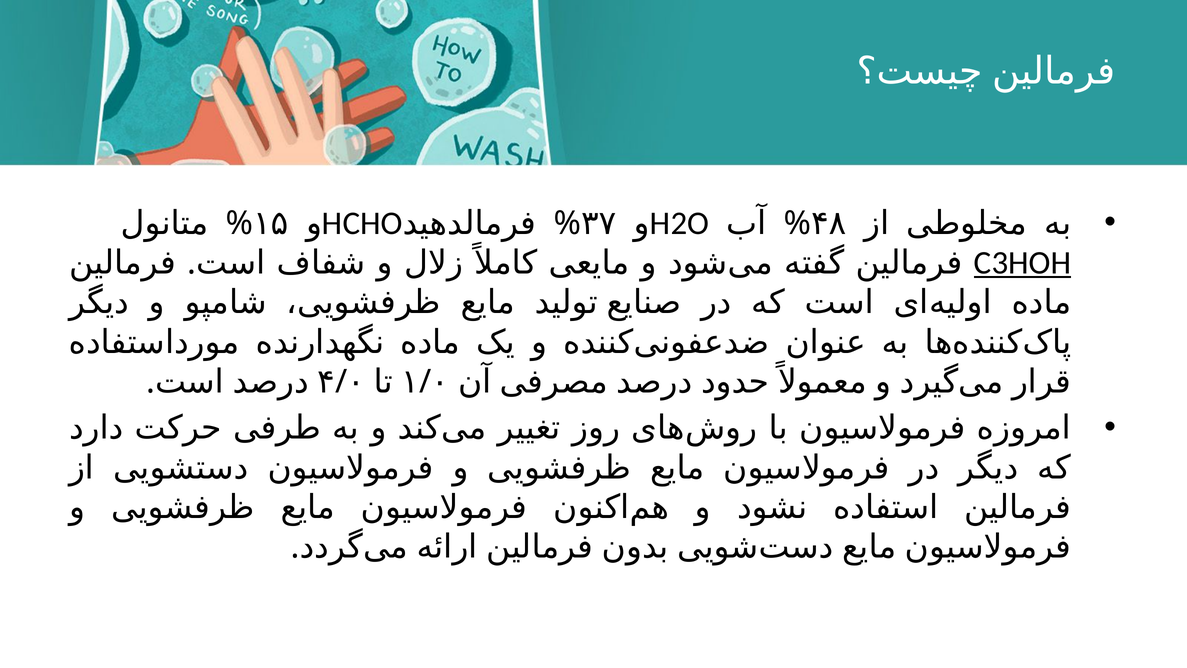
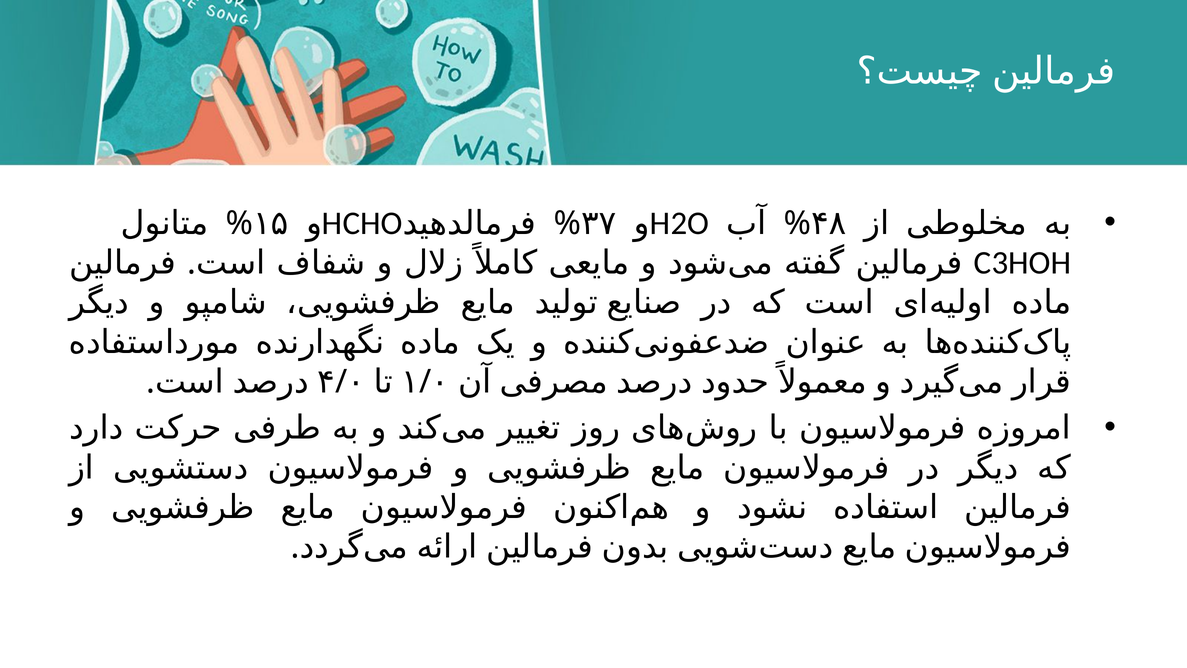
C3HOH underline: present -> none
